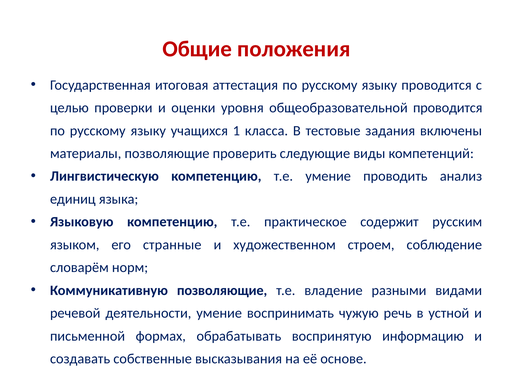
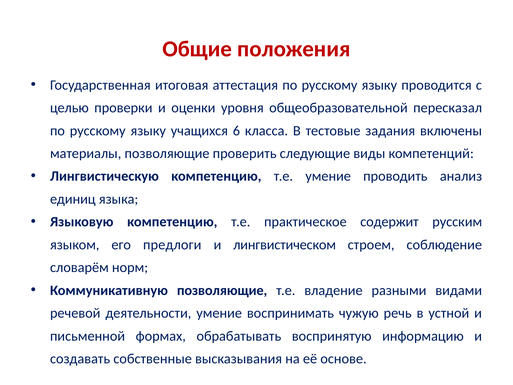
общеобразовательной проводится: проводится -> пересказал
1: 1 -> 6
странные: странные -> предлоги
художественном: художественном -> лингвистическом
